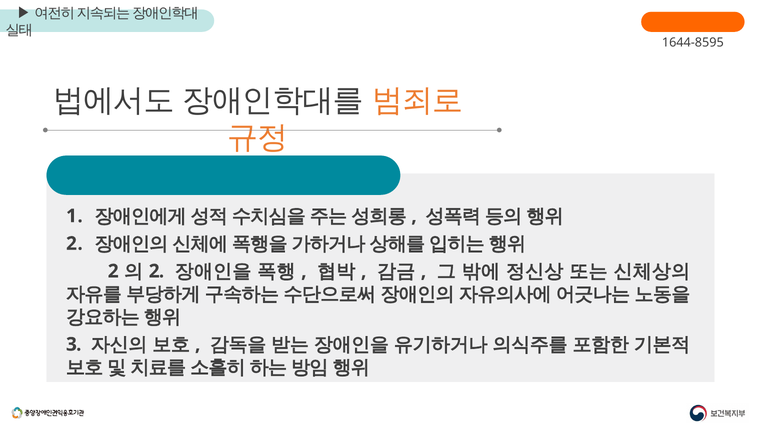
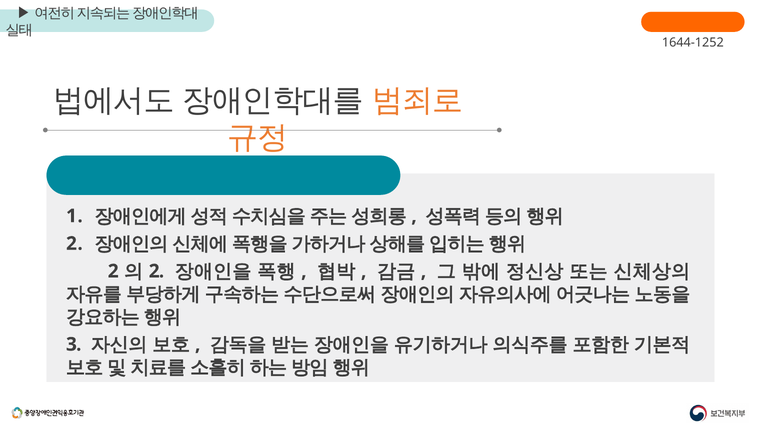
1644-8595: 1644-8595 -> 1644-1252
